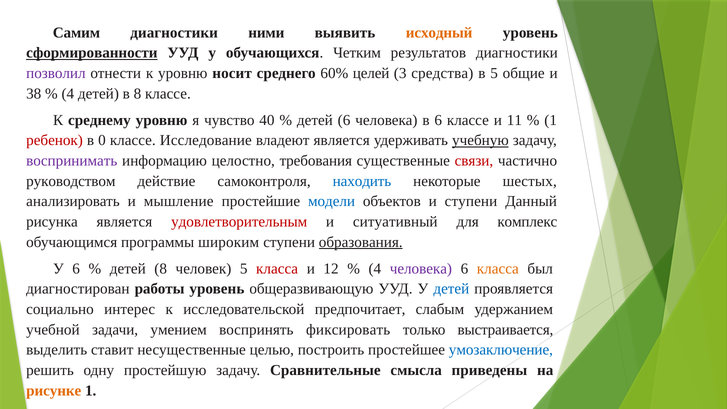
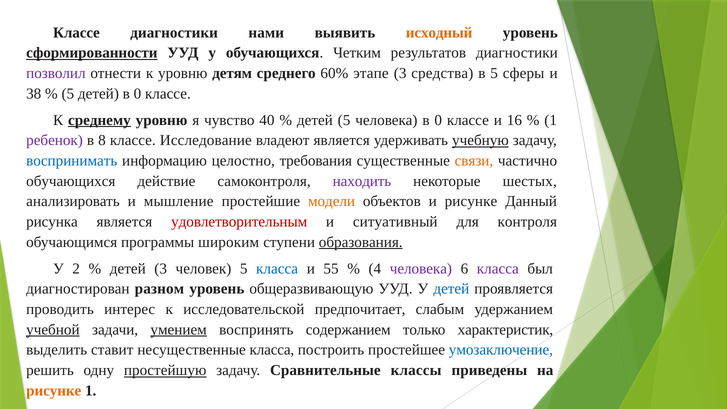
Самим at (76, 33): Самим -> Классе
ними: ними -> нами
носит: носит -> детям
целей: целей -> этапе
общие: общие -> сферы
4 at (68, 94): 4 -> 5
детей в 8: 8 -> 0
среднему underline: none -> present
детей 6: 6 -> 5
человека в 6: 6 -> 0
11: 11 -> 16
ребенок colour: red -> purple
0: 0 -> 8
воспринимать colour: purple -> blue
связи colour: red -> orange
руководством at (71, 181): руководством -> обучающихся
находить colour: blue -> purple
модели colour: blue -> orange
и ступени: ступени -> рисунке
комплекс: комплекс -> контроля
У 6: 6 -> 2
детей 8: 8 -> 3
класса at (277, 269) colour: red -> blue
12: 12 -> 55
класса at (498, 269) colour: orange -> purple
работы: работы -> разном
социально: социально -> проводить
учебной underline: none -> present
умением underline: none -> present
фиксировать: фиксировать -> содержанием
выстраивается: выстраивается -> характеристик
несущественные целью: целью -> класса
простейшую underline: none -> present
смысла: смысла -> классы
